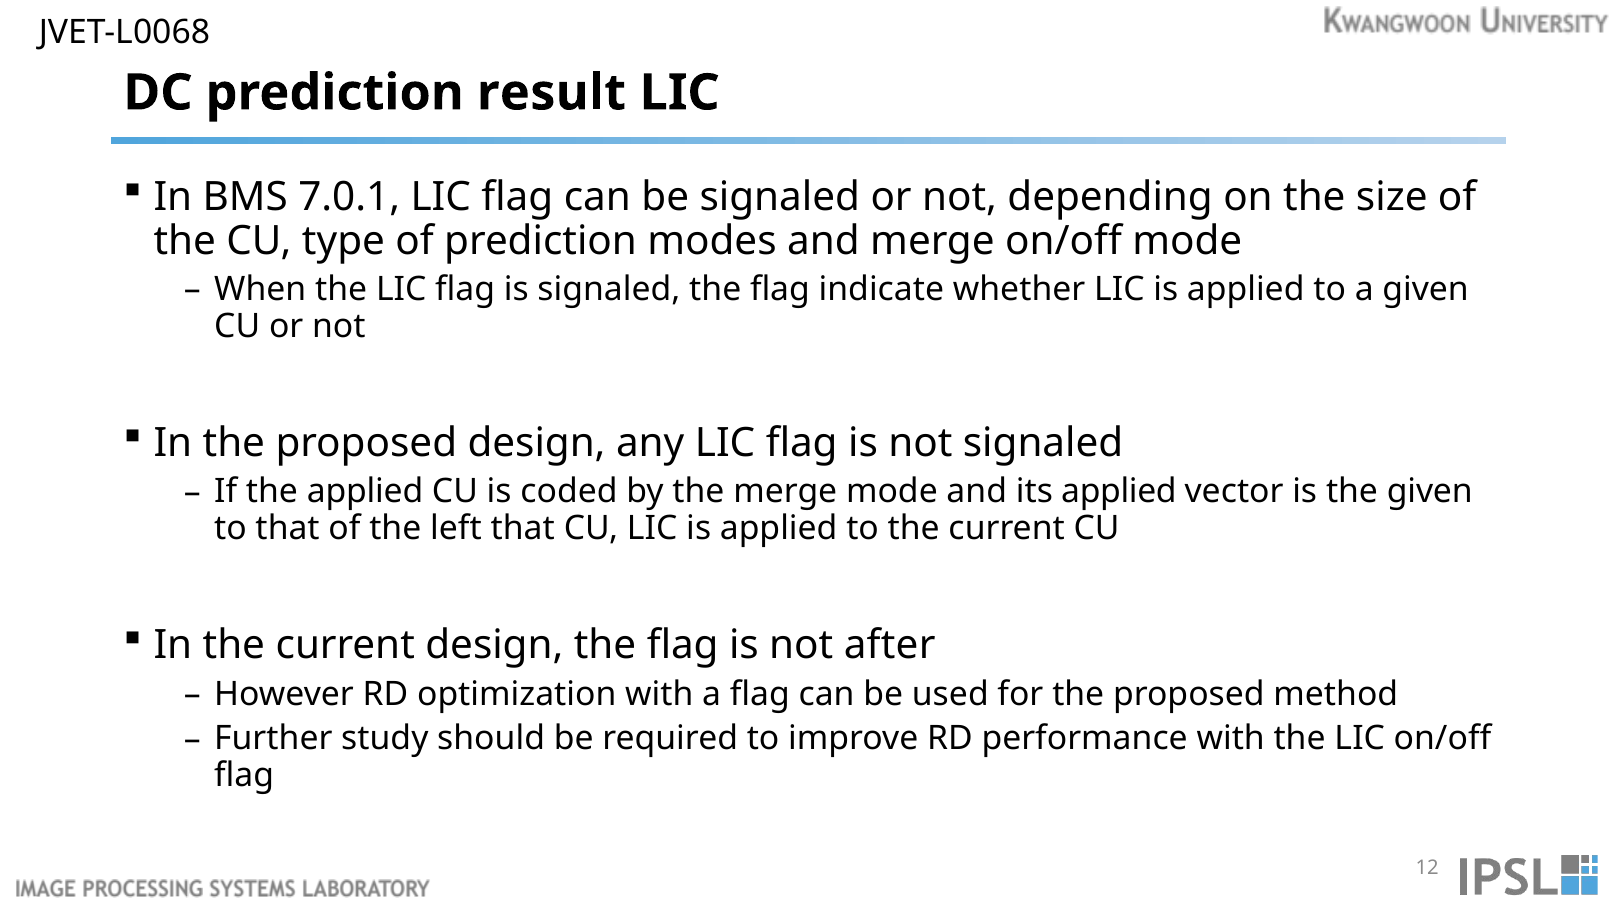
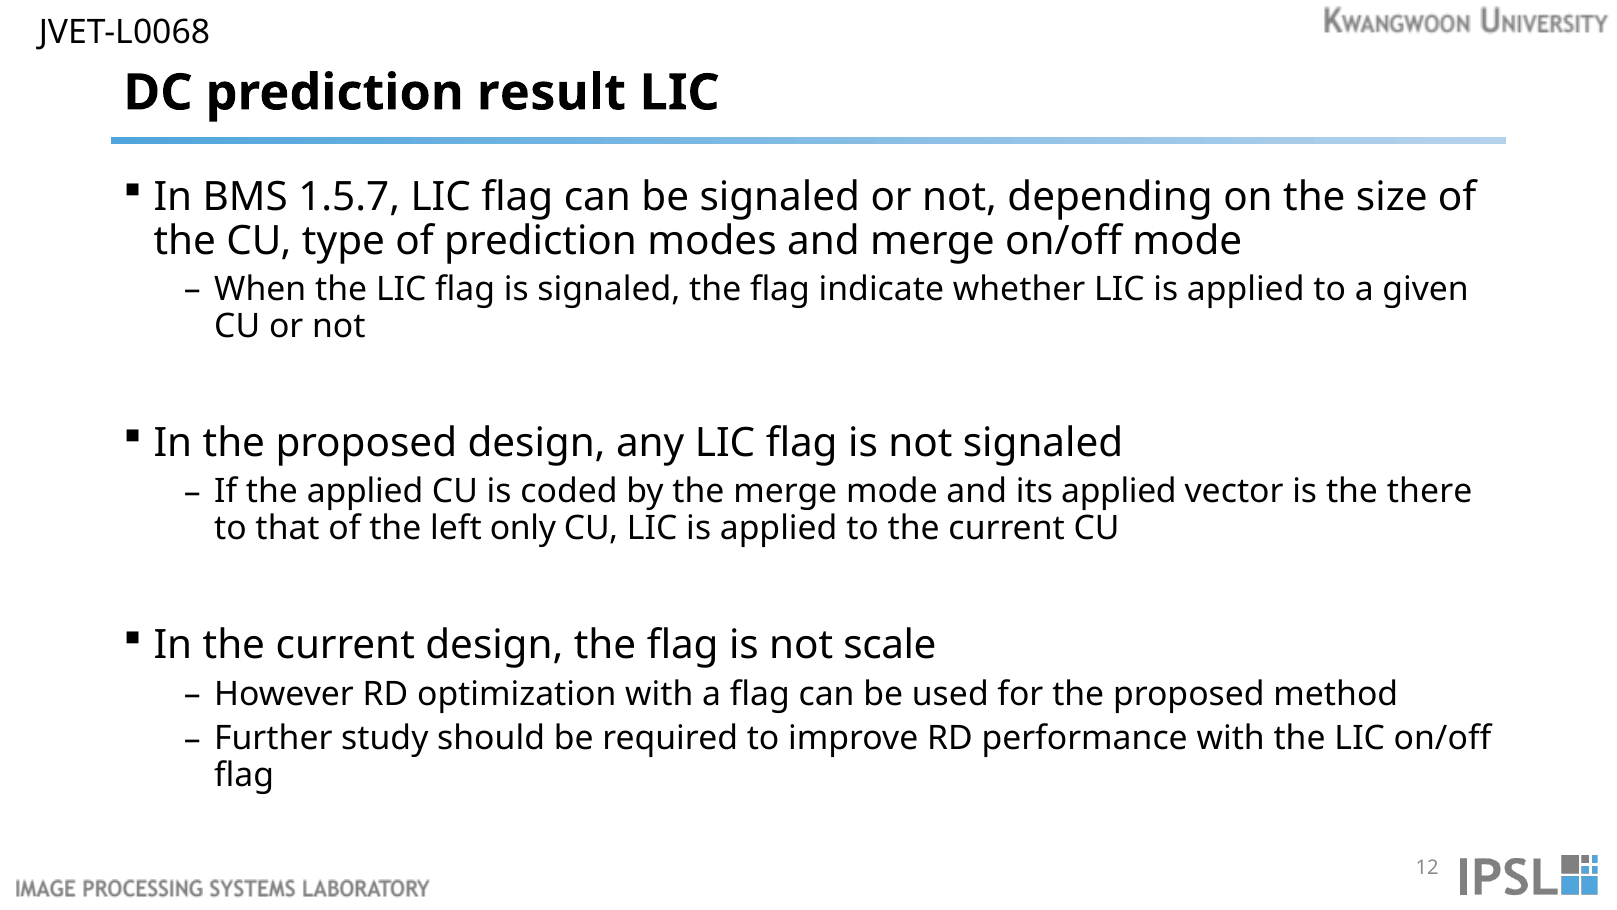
7.0.1: 7.0.1 -> 1.5.7
the given: given -> there
left that: that -> only
after: after -> scale
